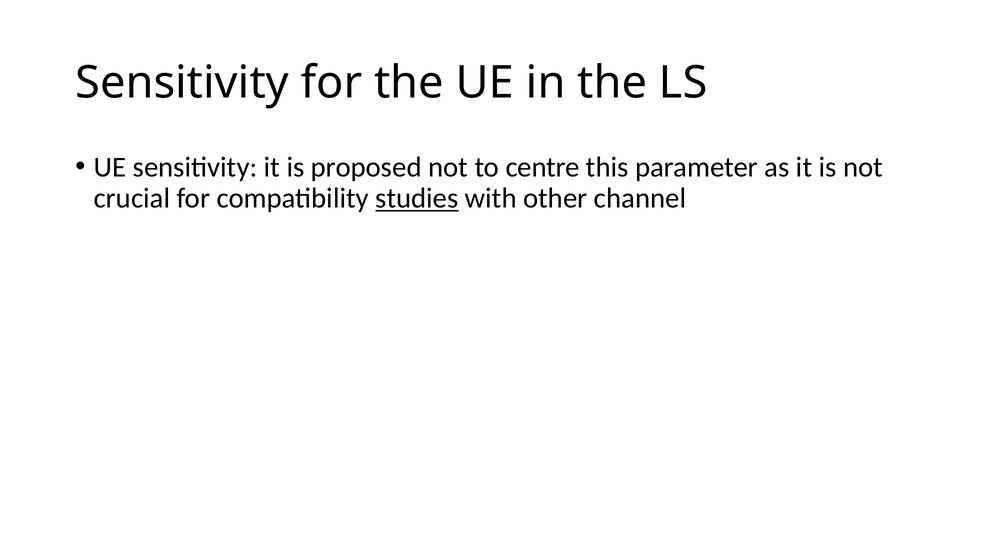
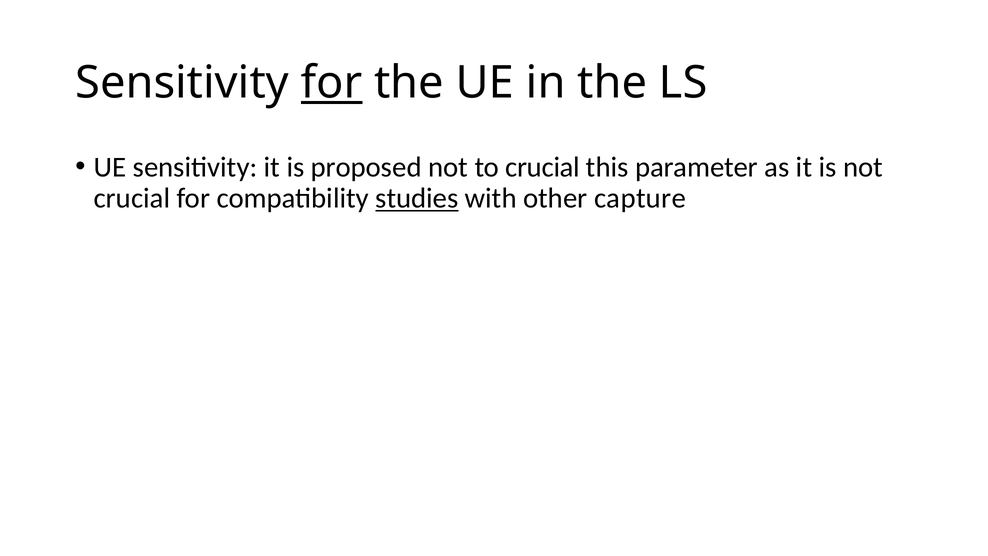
for at (332, 83) underline: none -> present
to centre: centre -> crucial
channel: channel -> capture
